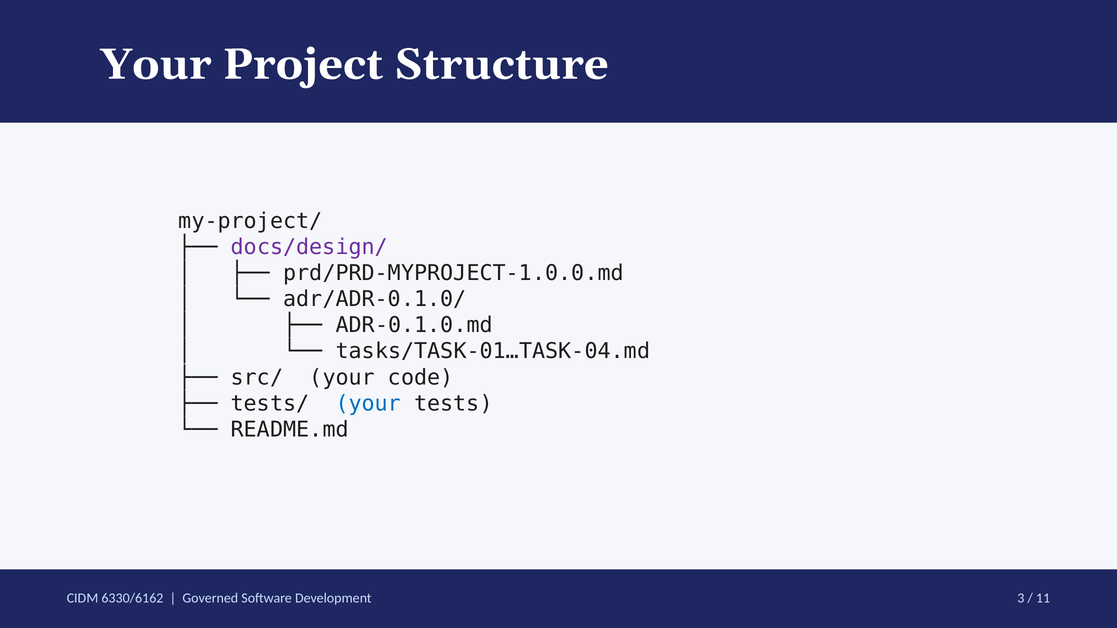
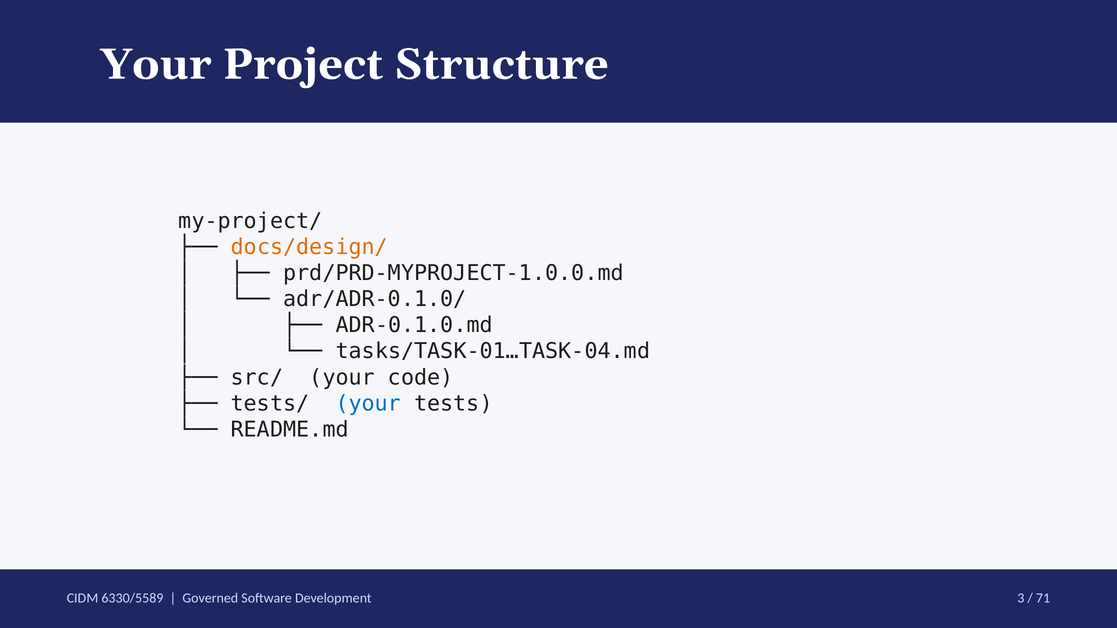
docs/design/ colour: purple -> orange
6330/6162: 6330/6162 -> 6330/5589
11: 11 -> 71
